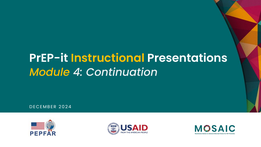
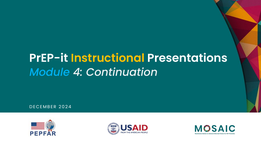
Module colour: yellow -> light blue
